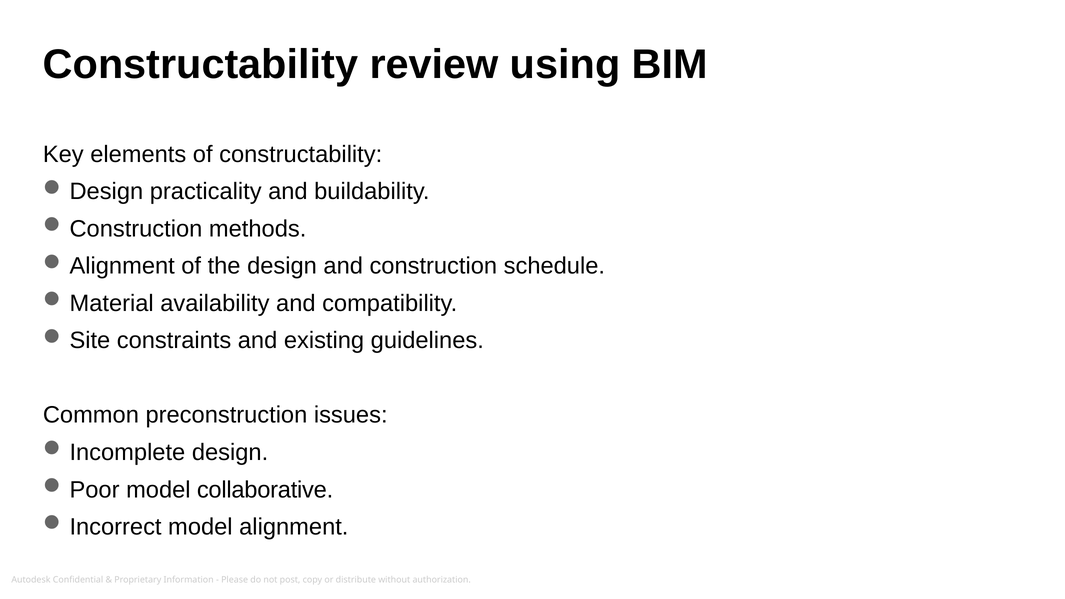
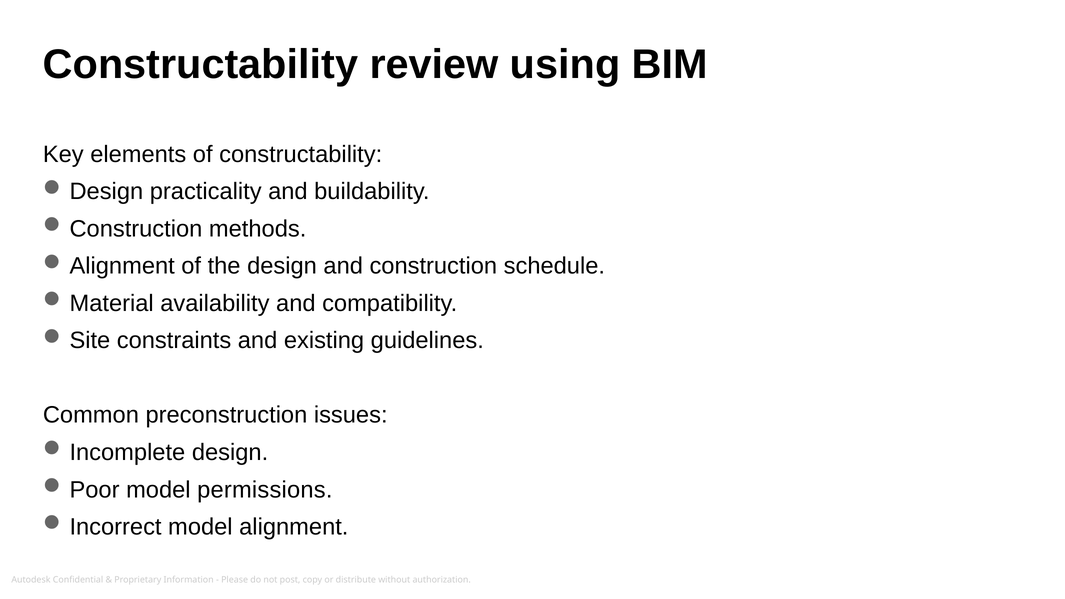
collaborative: collaborative -> permissions
